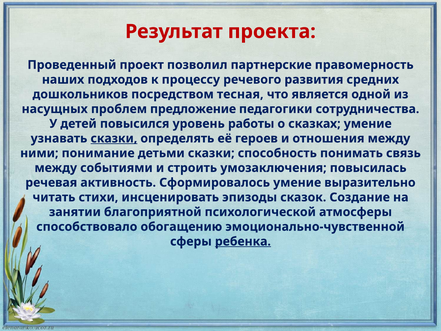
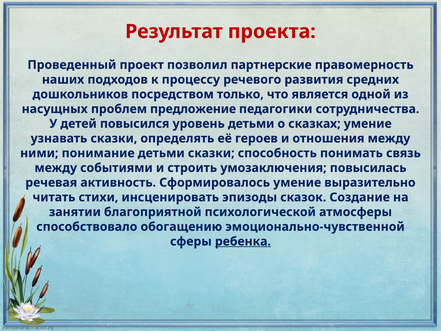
тесная: тесная -> только
уровень работы: работы -> детьми
сказки at (114, 138) underline: present -> none
